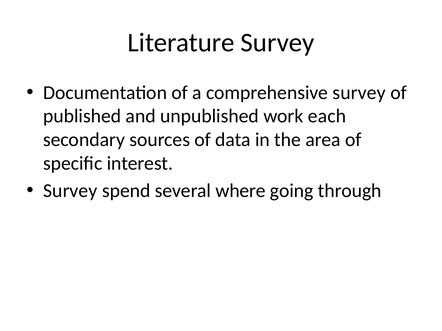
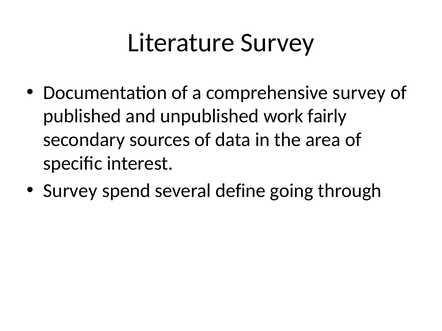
each: each -> fairly
where: where -> define
